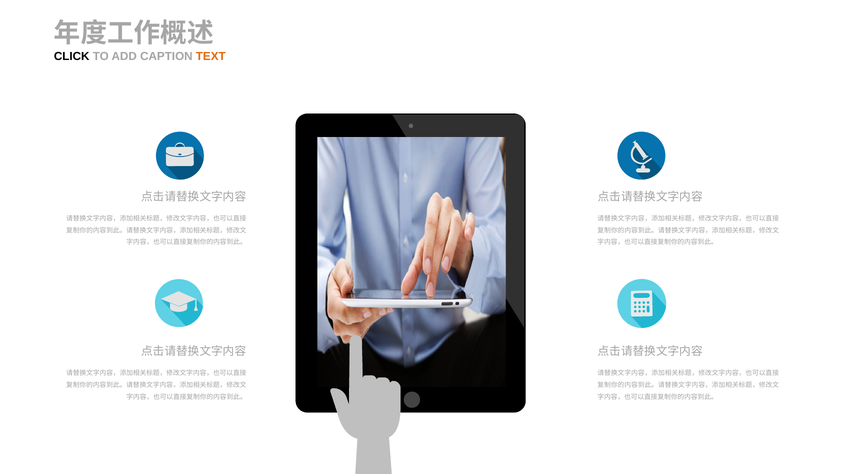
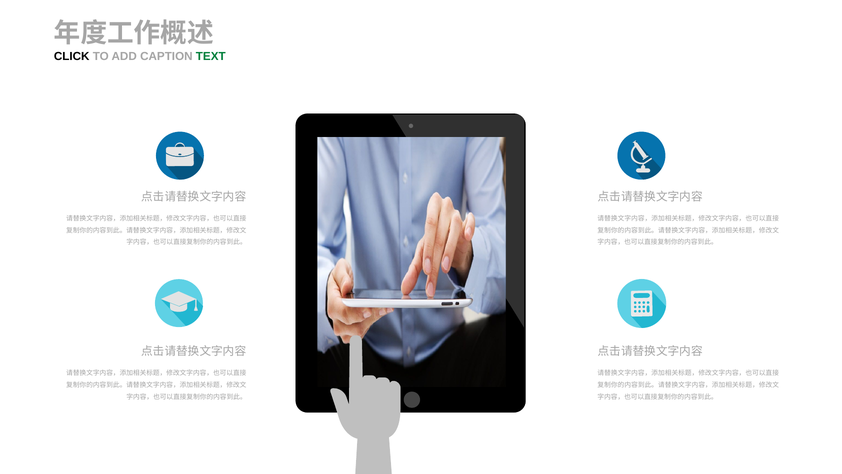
TEXT colour: orange -> green
